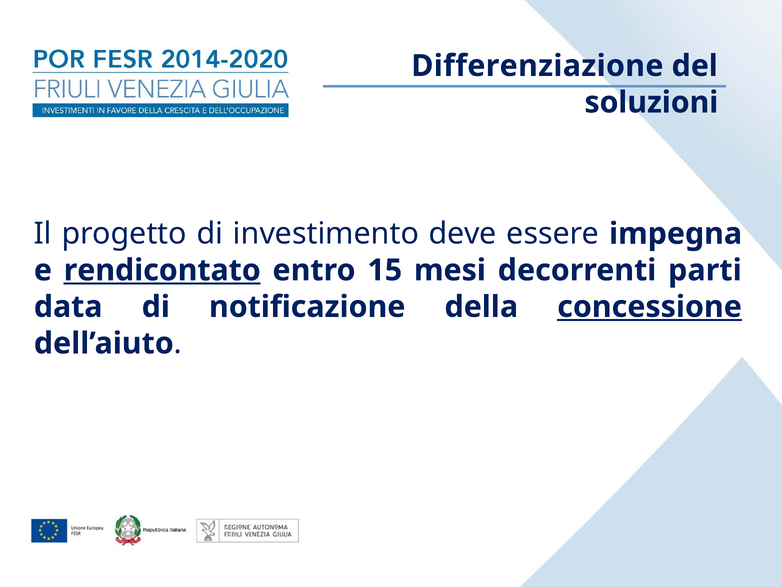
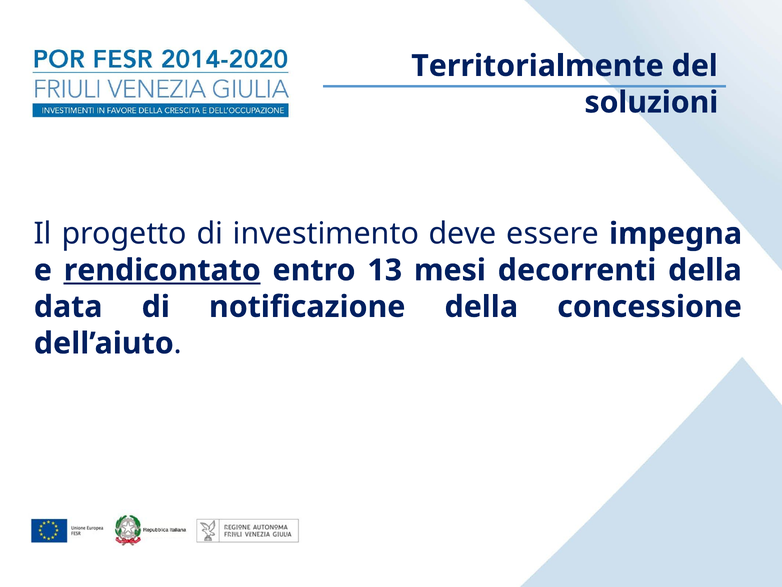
Differenziazione: Differenziazione -> Territorialmente
15: 15 -> 13
decorrenti parti: parti -> della
concessione underline: present -> none
